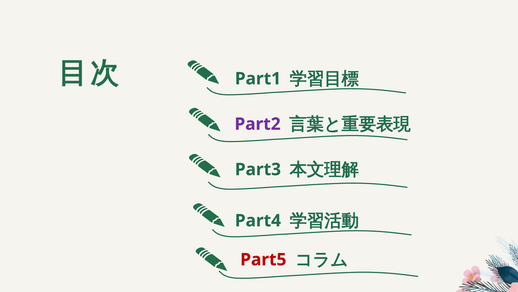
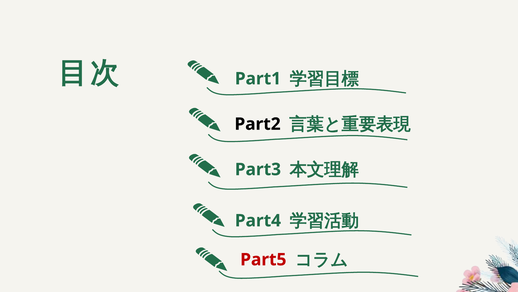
Part2 colour: purple -> black
